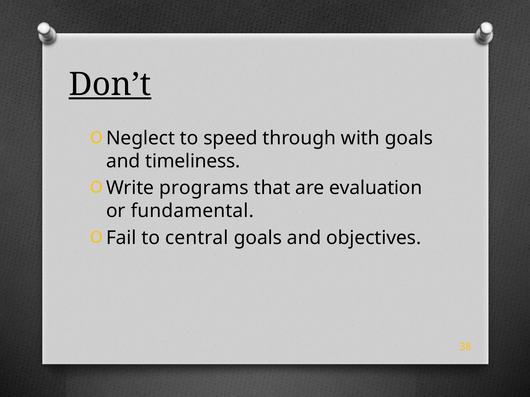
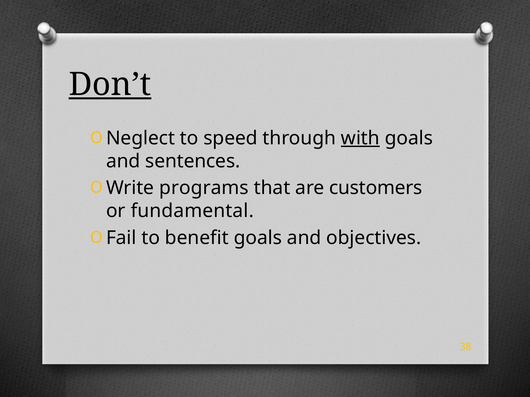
with underline: none -> present
timeliness: timeliness -> sentences
evaluation: evaluation -> customers
central: central -> benefit
